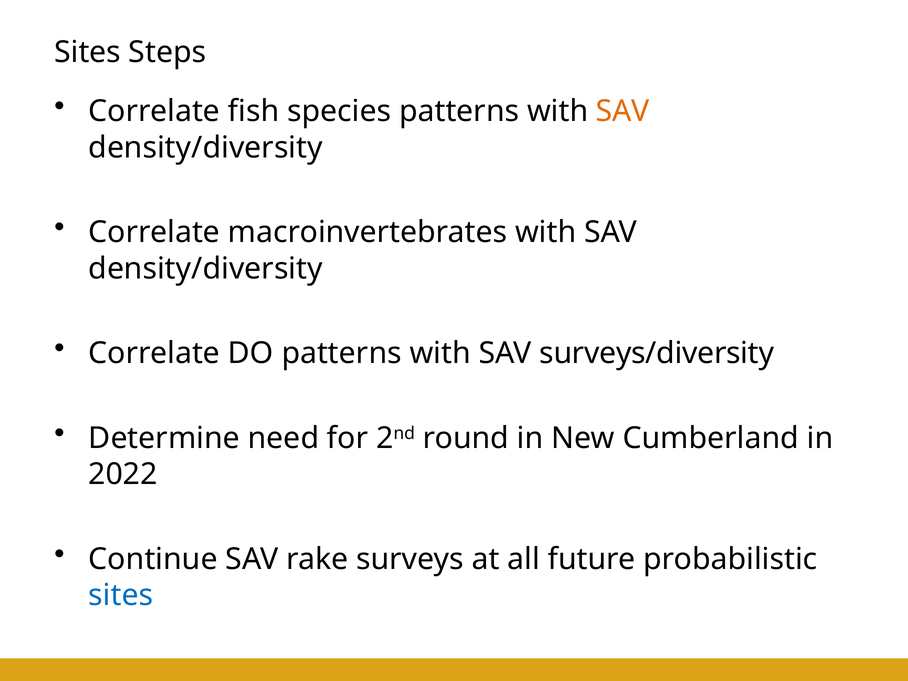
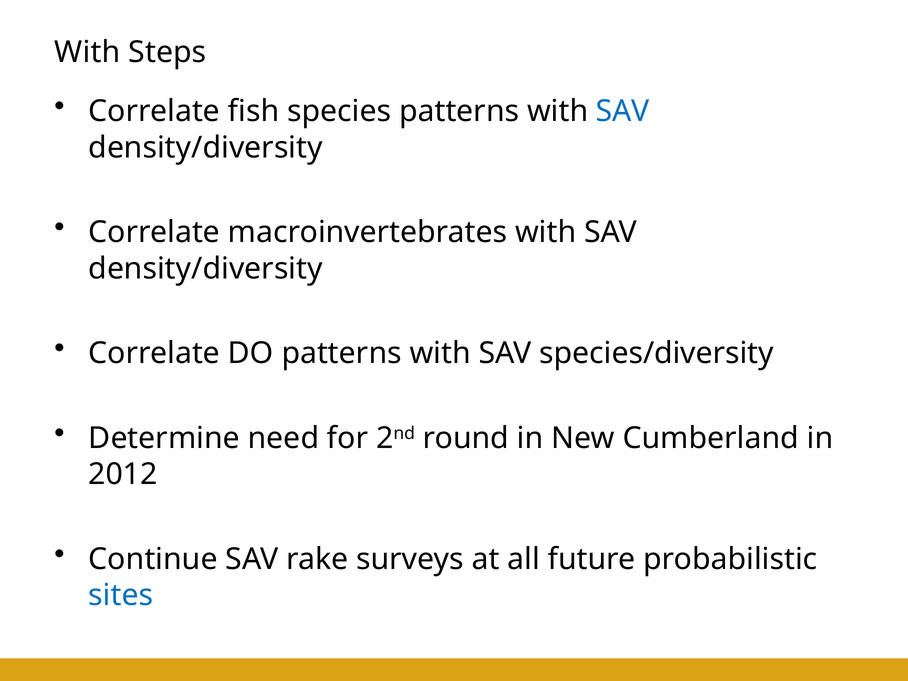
Sites at (88, 52): Sites -> With
SAV at (623, 111) colour: orange -> blue
surveys/diversity: surveys/diversity -> species/diversity
2022: 2022 -> 2012
